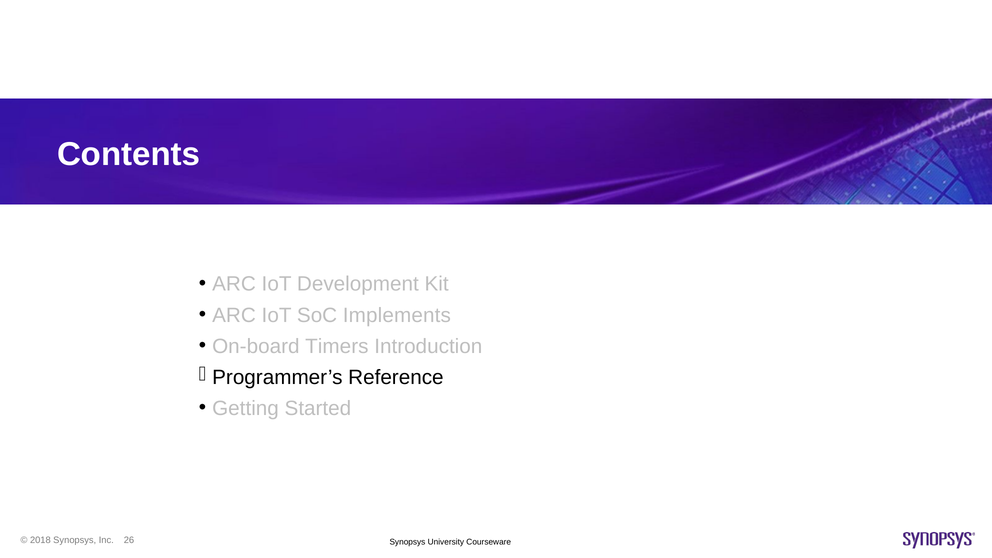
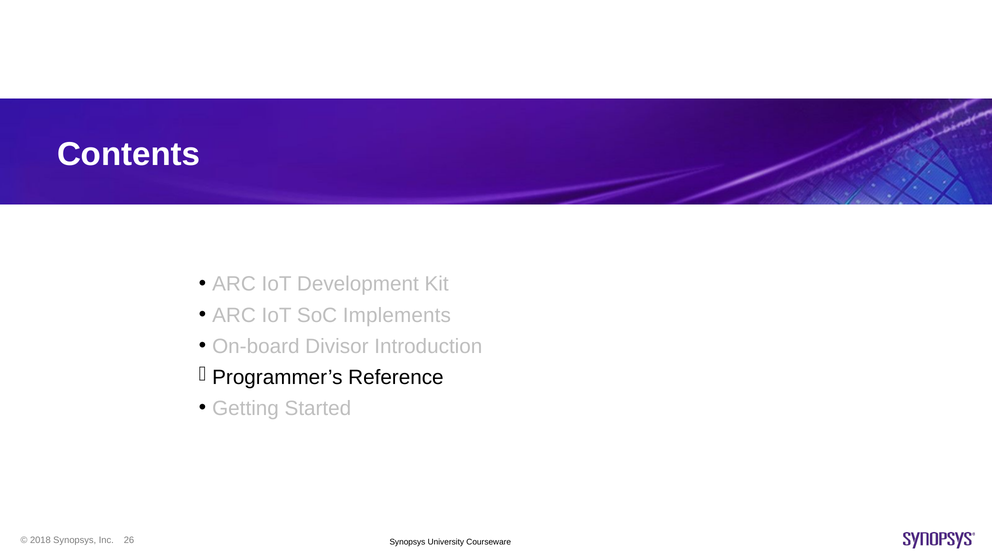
Timers: Timers -> Divisor
